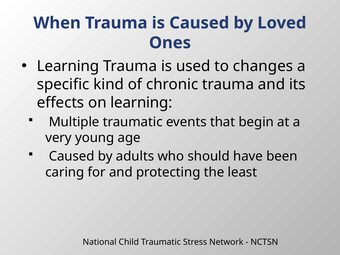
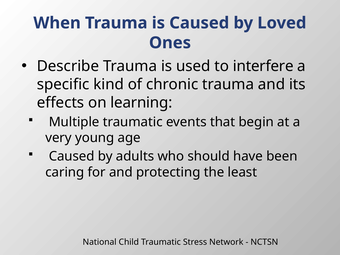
Learning at (68, 66): Learning -> Describe
changes: changes -> interfere
